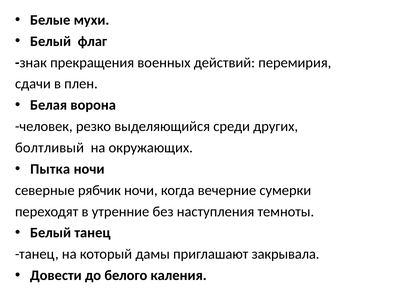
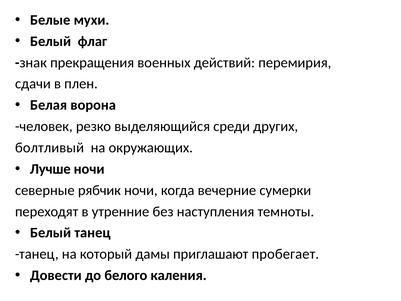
Пытка: Пытка -> Лучше
закрывала: закрывала -> пробегает
